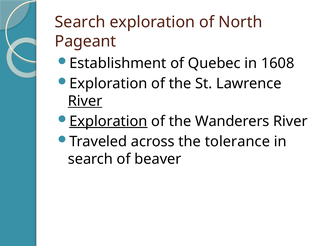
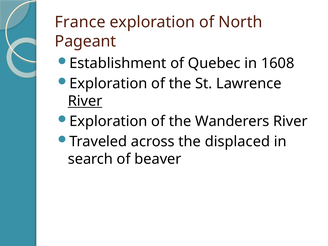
Search at (80, 22): Search -> France
Exploration at (108, 121) underline: present -> none
tolerance: tolerance -> displaced
